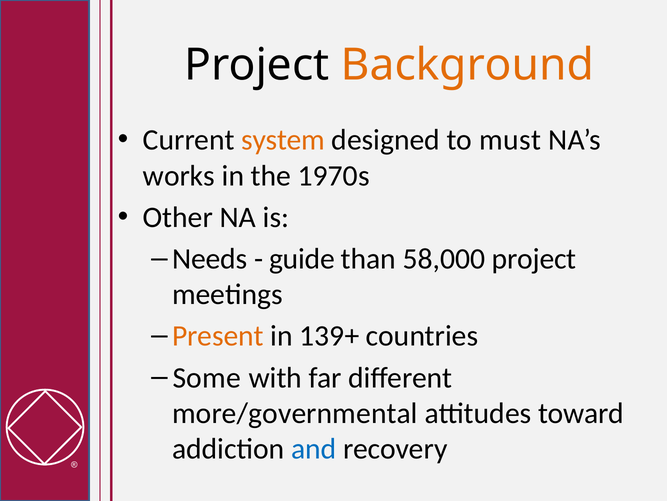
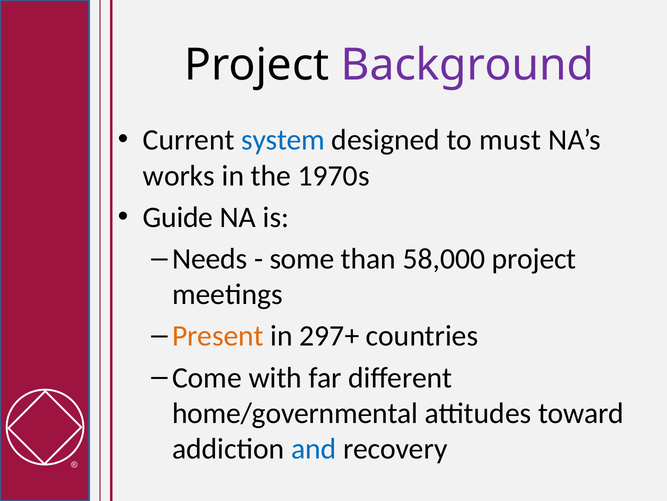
Background colour: orange -> purple
system colour: orange -> blue
Other: Other -> Guide
guide: guide -> some
139+: 139+ -> 297+
Some: Some -> Come
more/governmental: more/governmental -> home/governmental
